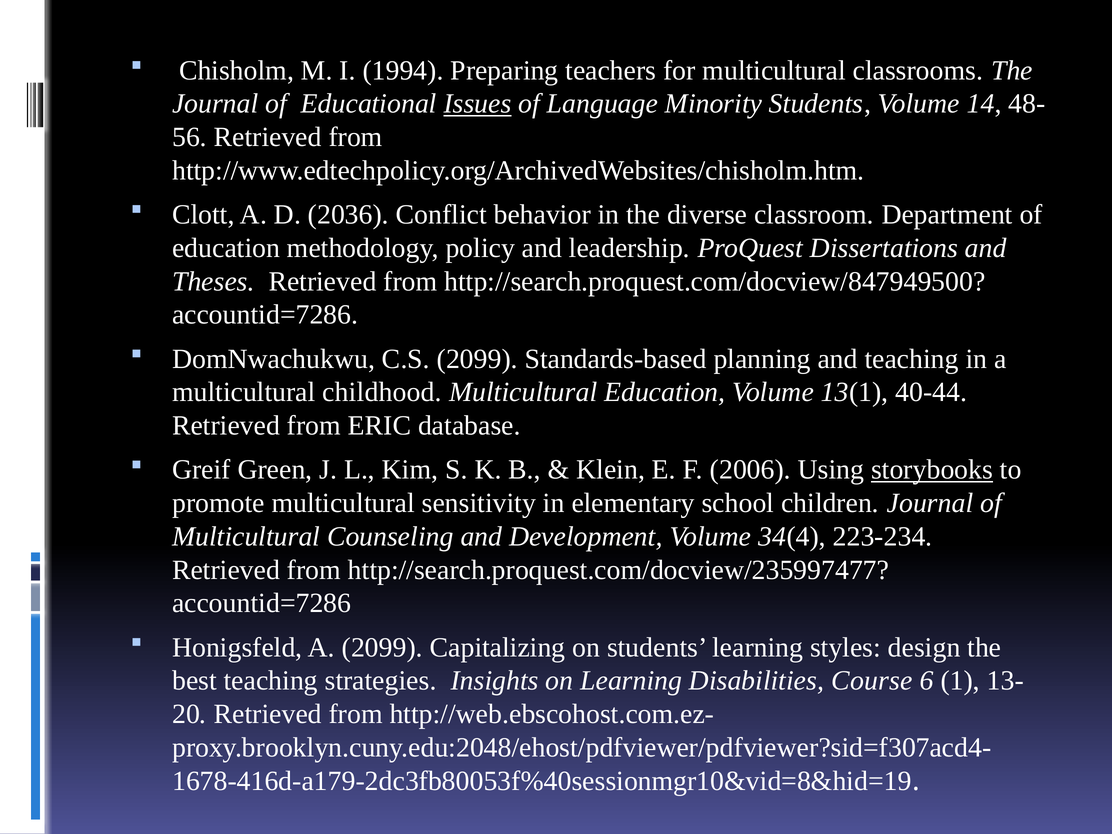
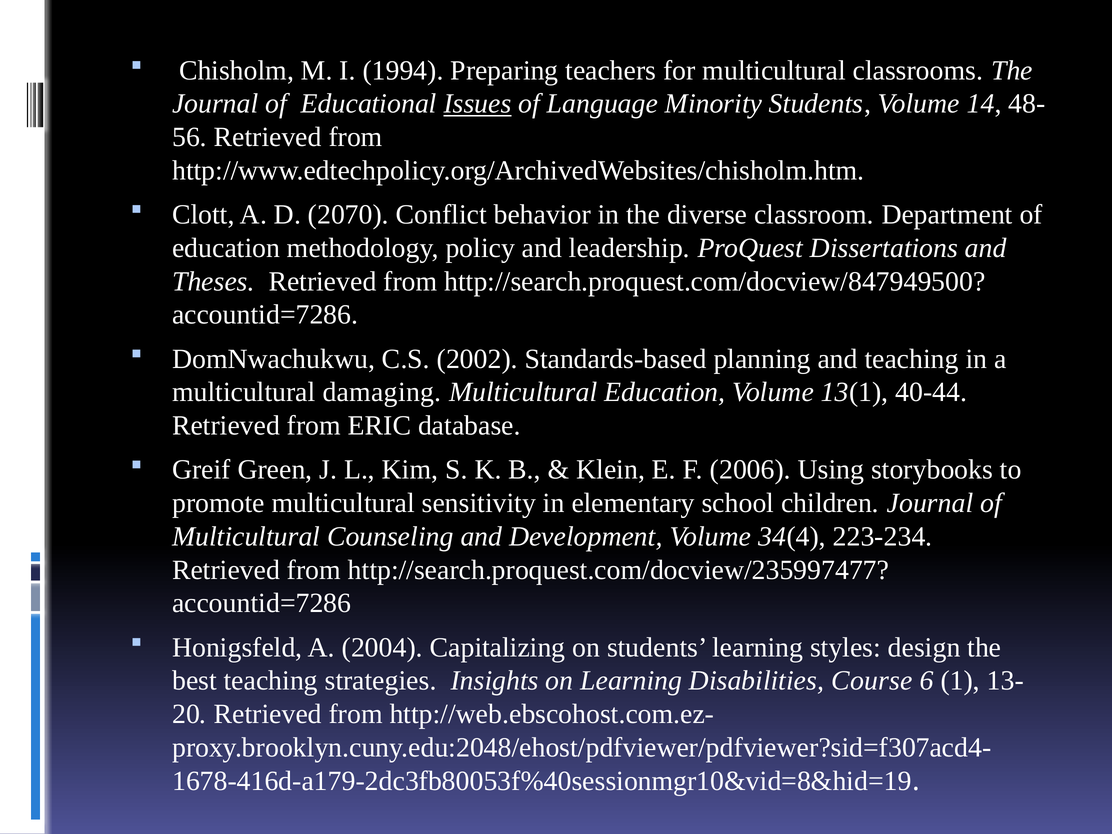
2036: 2036 -> 2070
C.S 2099: 2099 -> 2002
childhood: childhood -> damaging
storybooks underline: present -> none
A 2099: 2099 -> 2004
